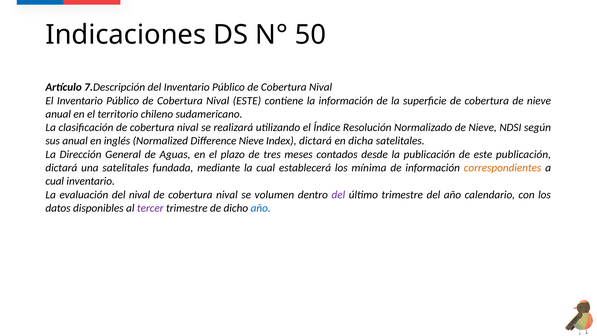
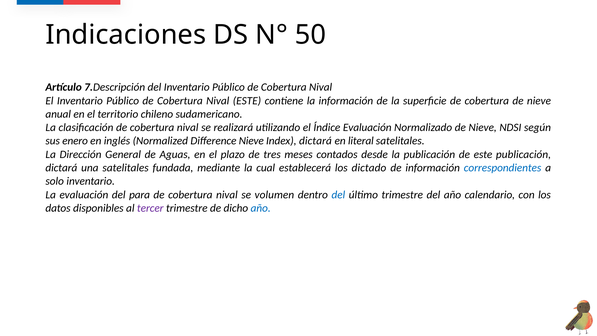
Índice Resolución: Resolución -> Evaluación
sus anual: anual -> enero
dicha: dicha -> literal
mínima: mínima -> dictado
correspondientes colour: orange -> blue
cual at (55, 181): cual -> solo
del nival: nival -> para
del at (338, 195) colour: purple -> blue
